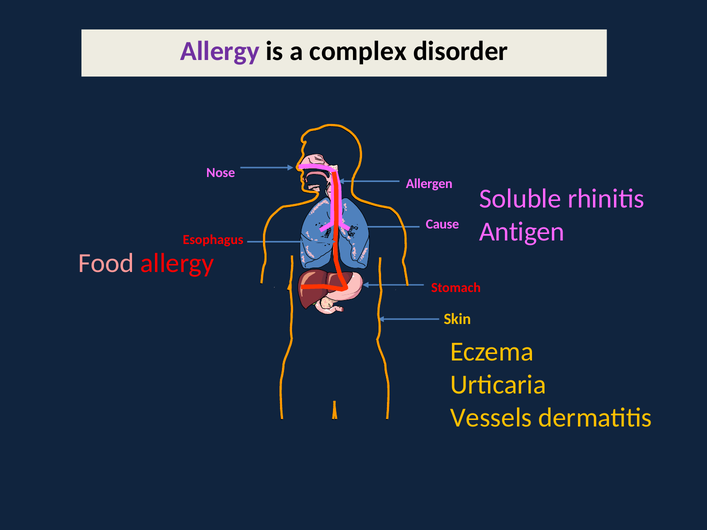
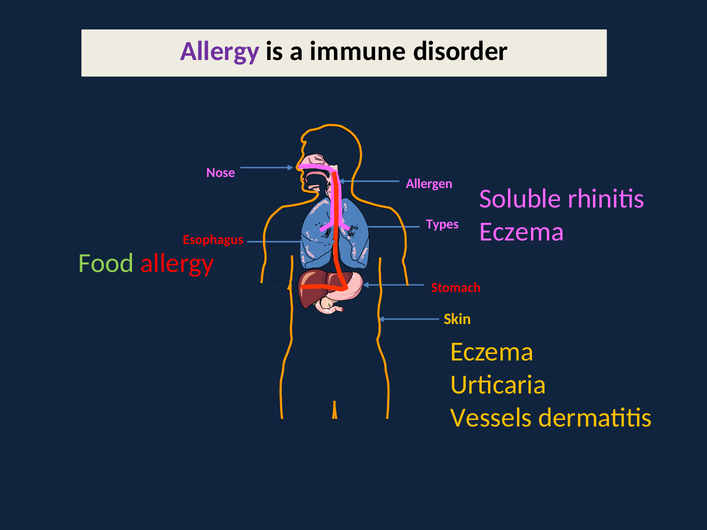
complex: complex -> immune
Cause: Cause -> Types
Antigen at (522, 232): Antigen -> Eczema
Food colour: pink -> light green
